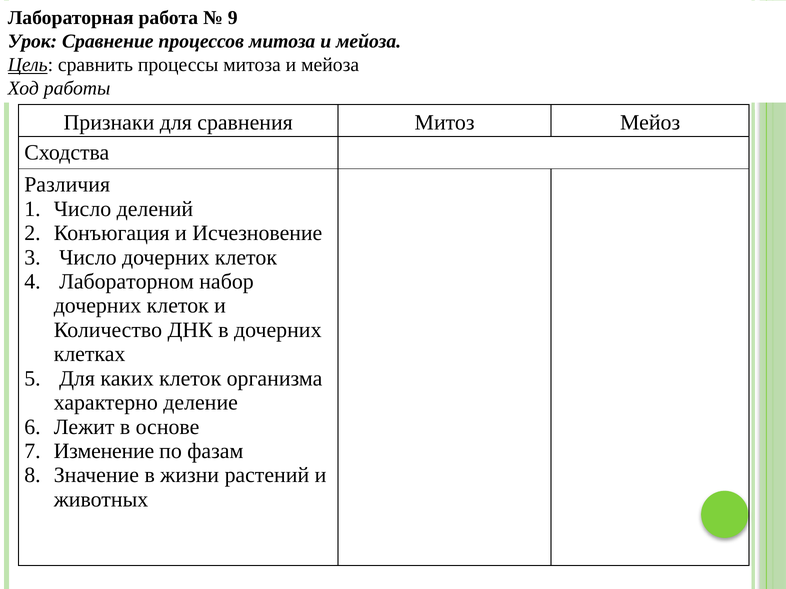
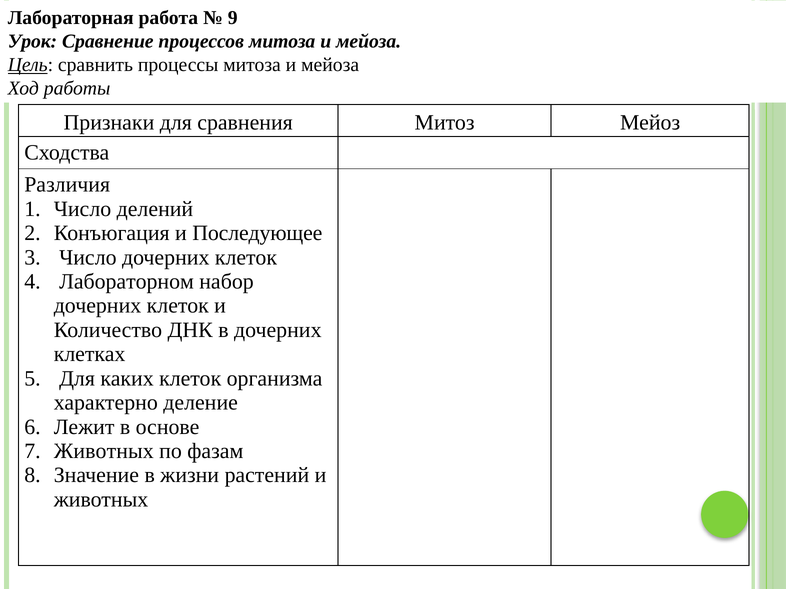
Исчезновение: Исчезновение -> Последующее
Изменение at (104, 451): Изменение -> Животных
